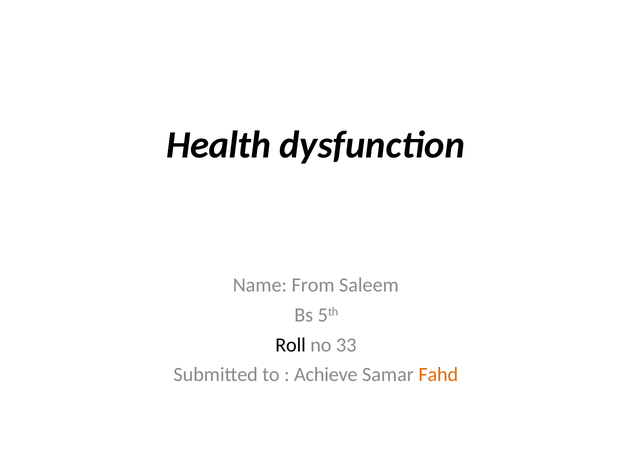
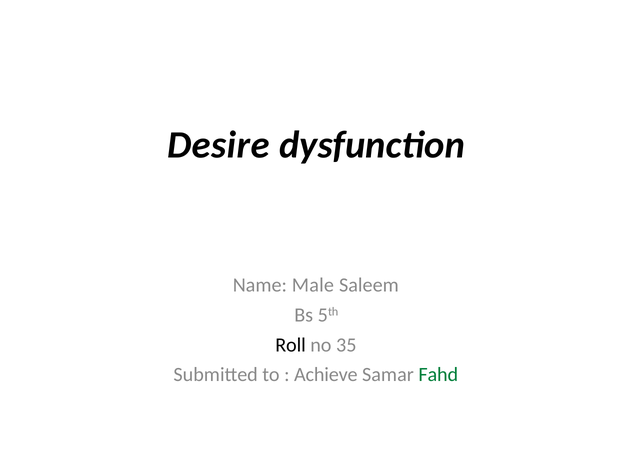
Health: Health -> Desire
From: From -> Male
33: 33 -> 35
Fahd colour: orange -> green
